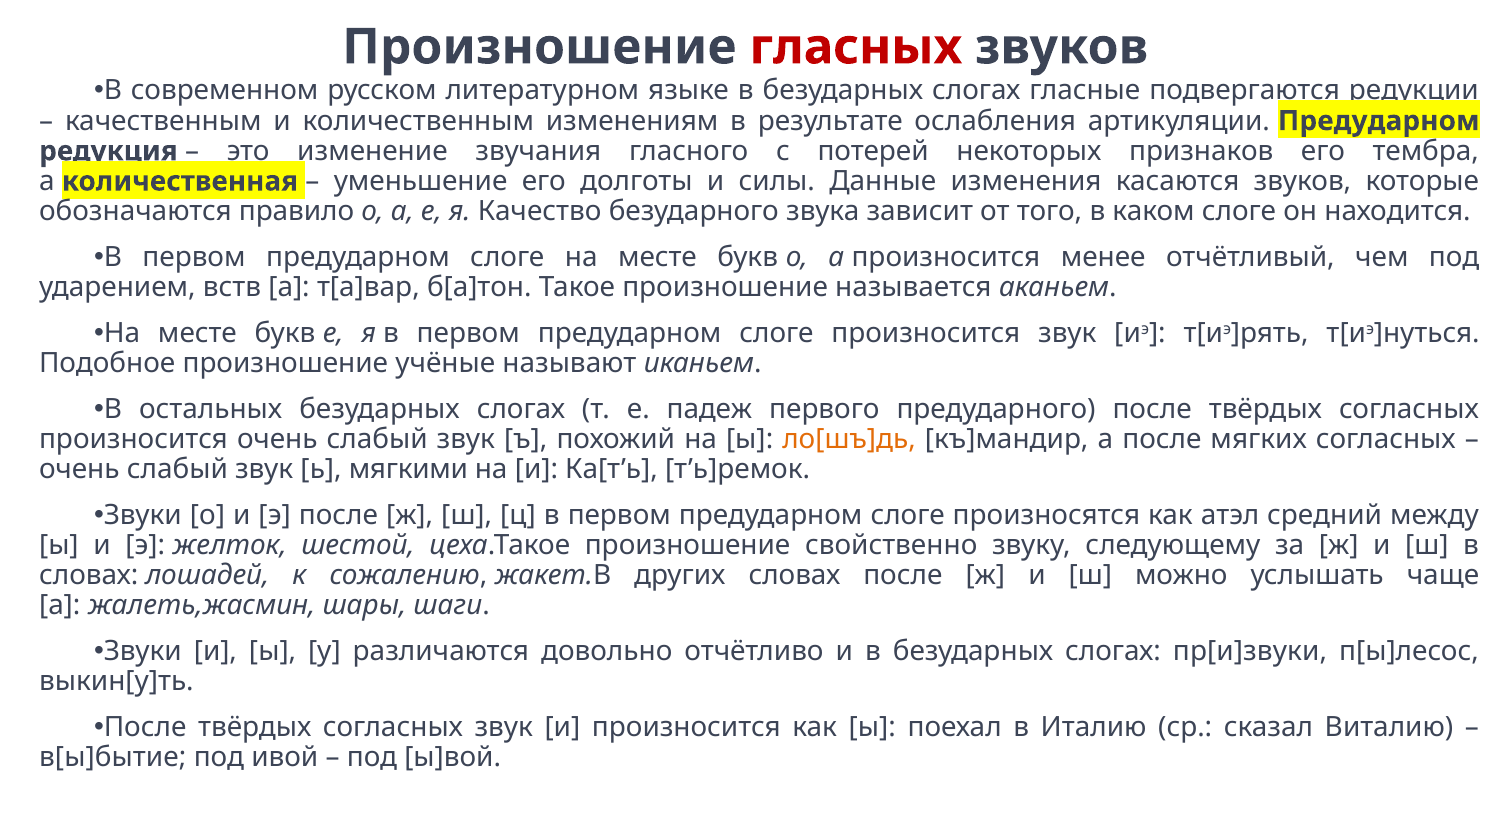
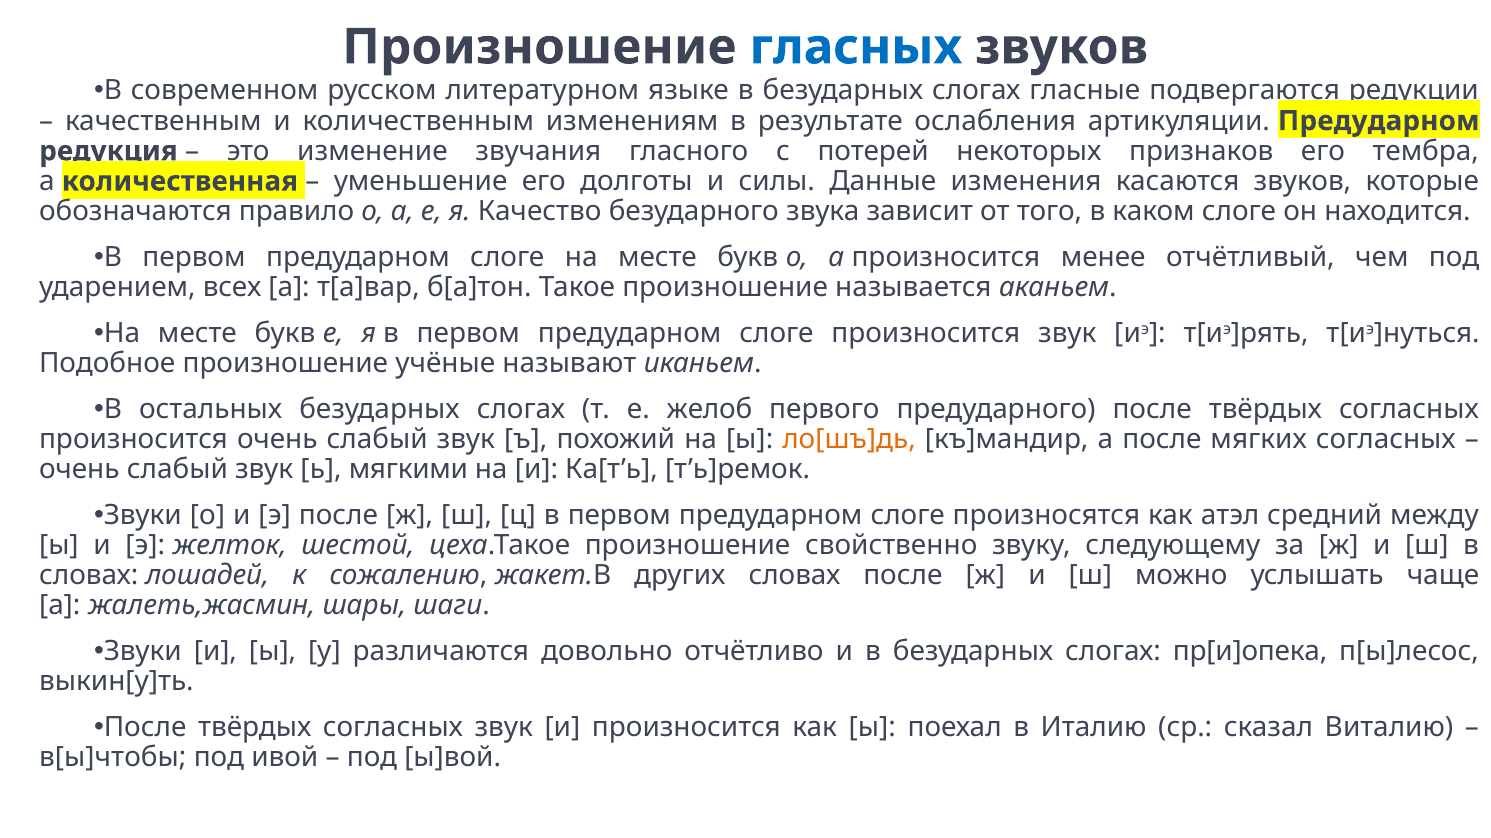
гласных colour: red -> blue
вств: вств -> всех
падеж: падеж -> желоб
пр[и]звуки: пр[и]звуки -> пр[и]опека
в[ы]бытие: в[ы]бытие -> в[ы]чтобы
